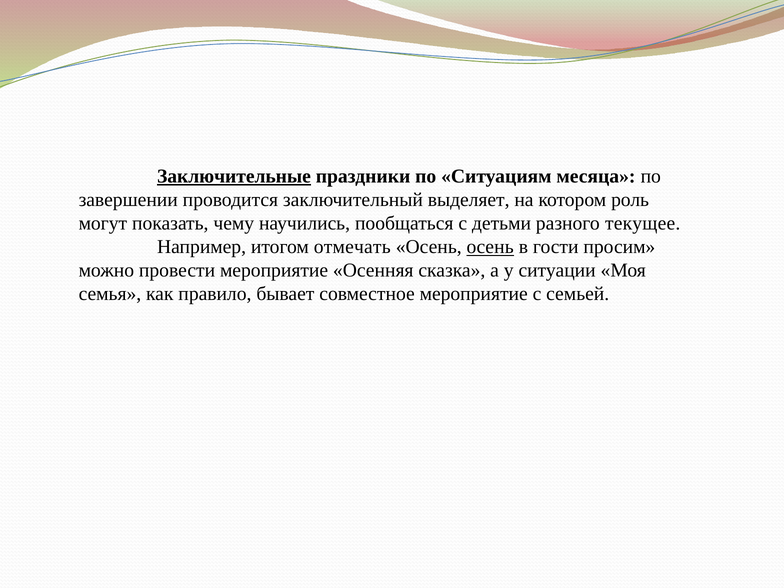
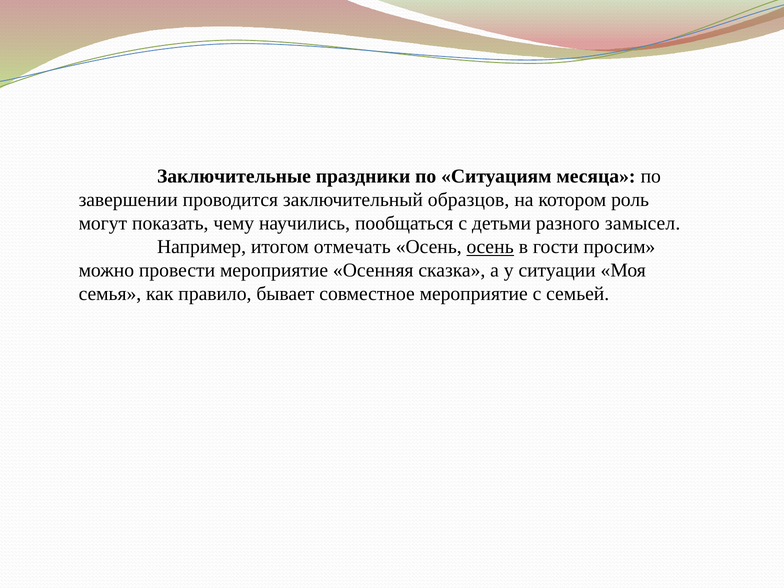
Заключительные underline: present -> none
выделяет: выделяет -> образцов
текущее: текущее -> замысел
